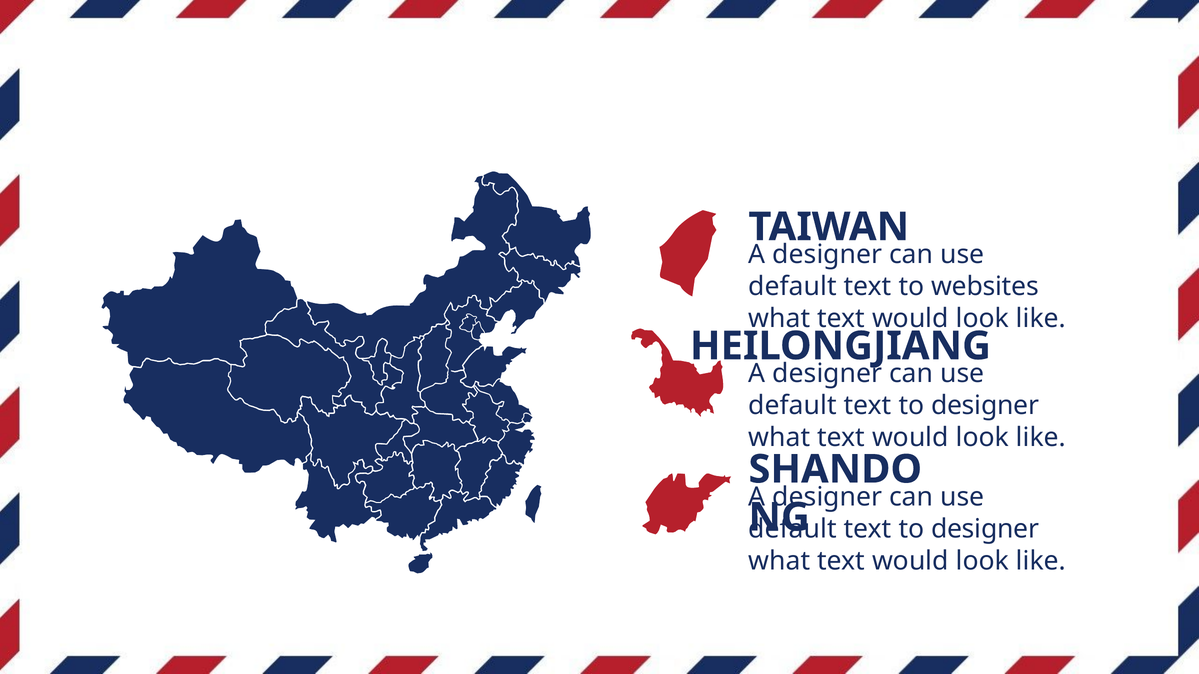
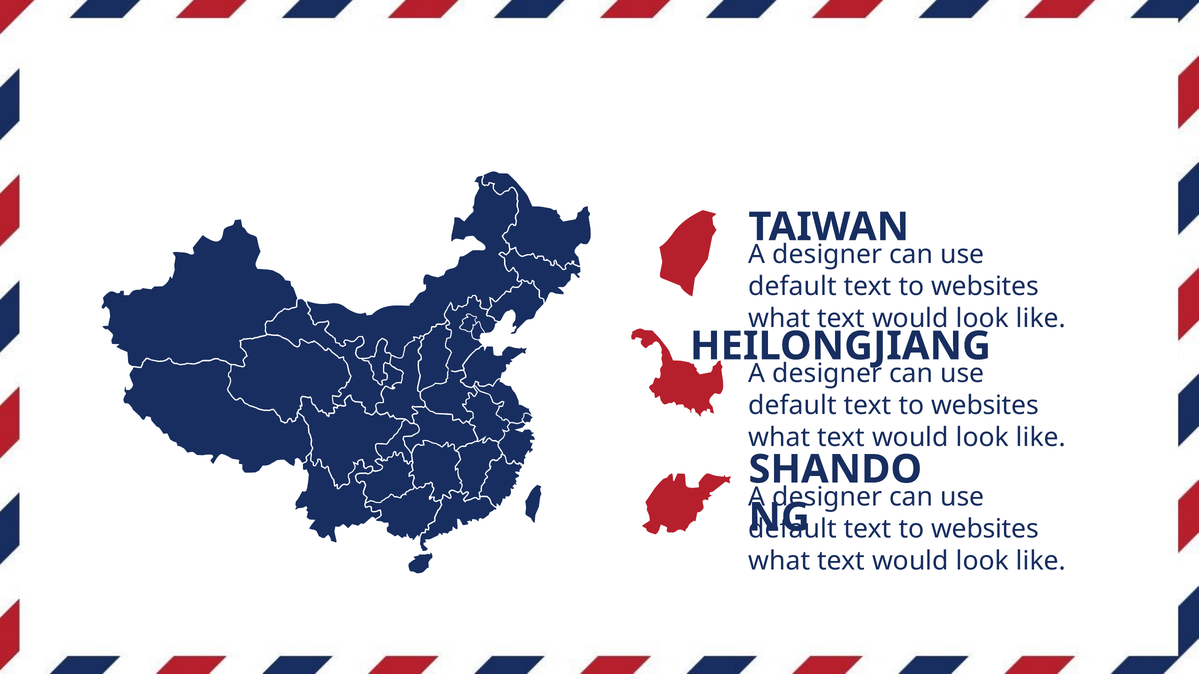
designer at (985, 406): designer -> websites
designer at (985, 529): designer -> websites
